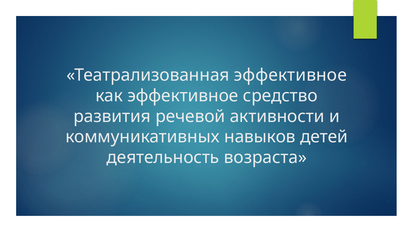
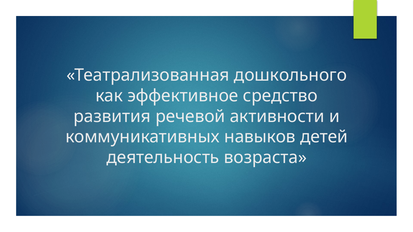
Театрализованная эффективное: эффективное -> дошкольного
